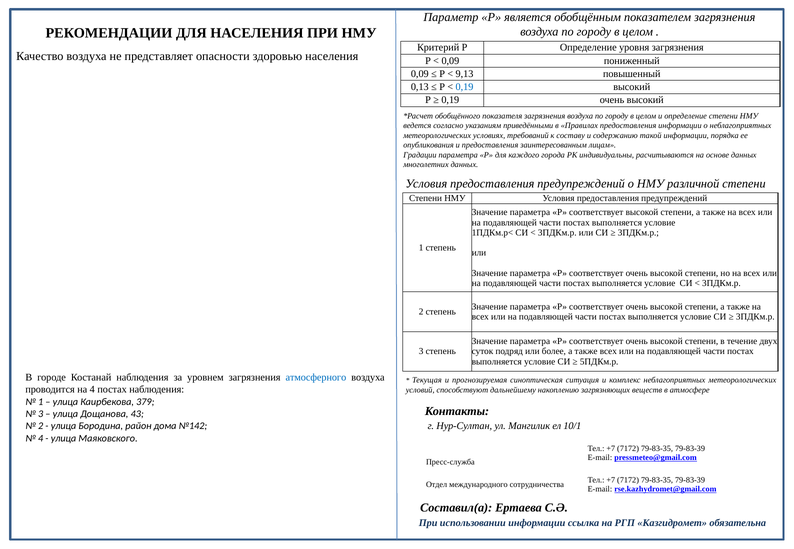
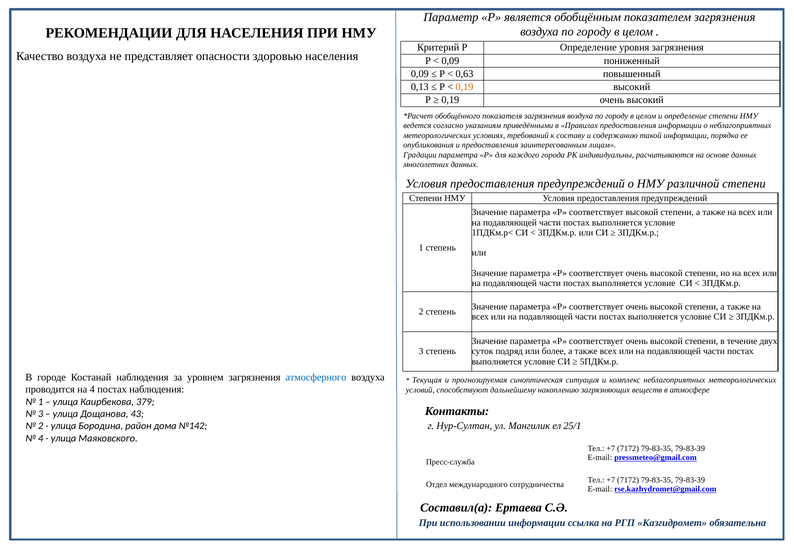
9,13: 9,13 -> 0,63
0,19 at (465, 87) colour: blue -> orange
10/1: 10/1 -> 25/1
